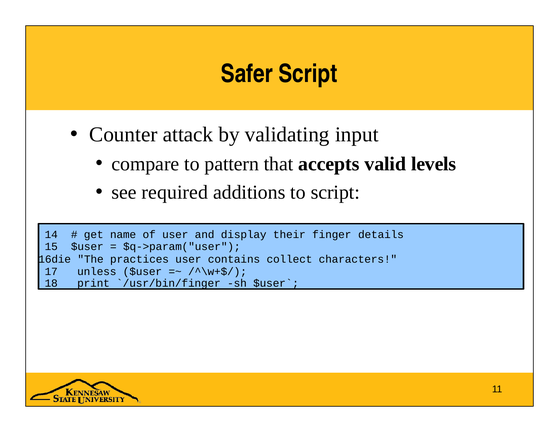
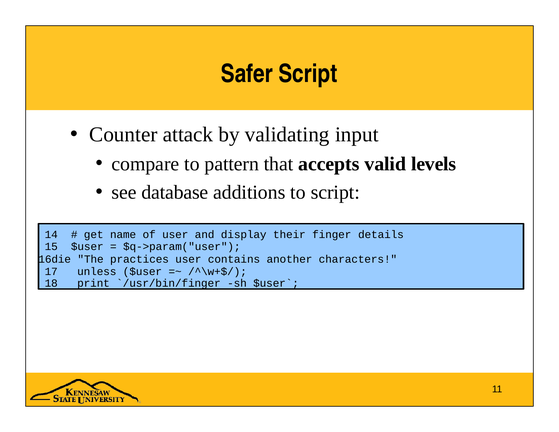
required: required -> database
collect: collect -> another
